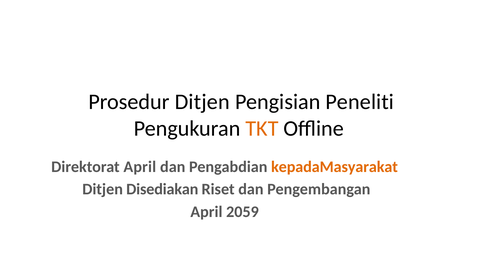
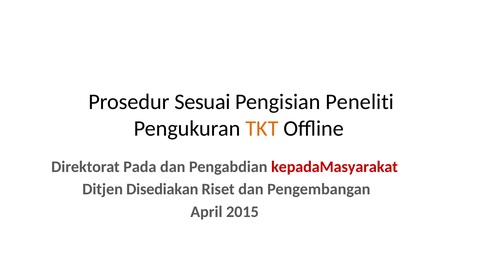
Prosedur Ditjen: Ditjen -> Sesuai
Direktorat April: April -> Pada
kepadaMasyarakat colour: orange -> red
2059: 2059 -> 2015
